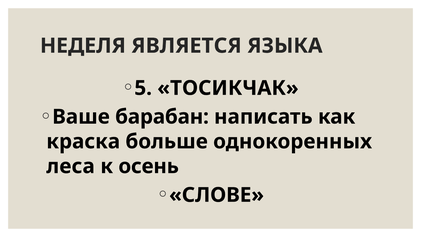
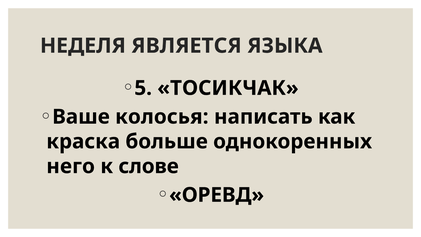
барабан: барабан -> колосья
леса: леса -> него
осень: осень -> слове
СЛОВЕ: СЛОВЕ -> ОРЕВД
